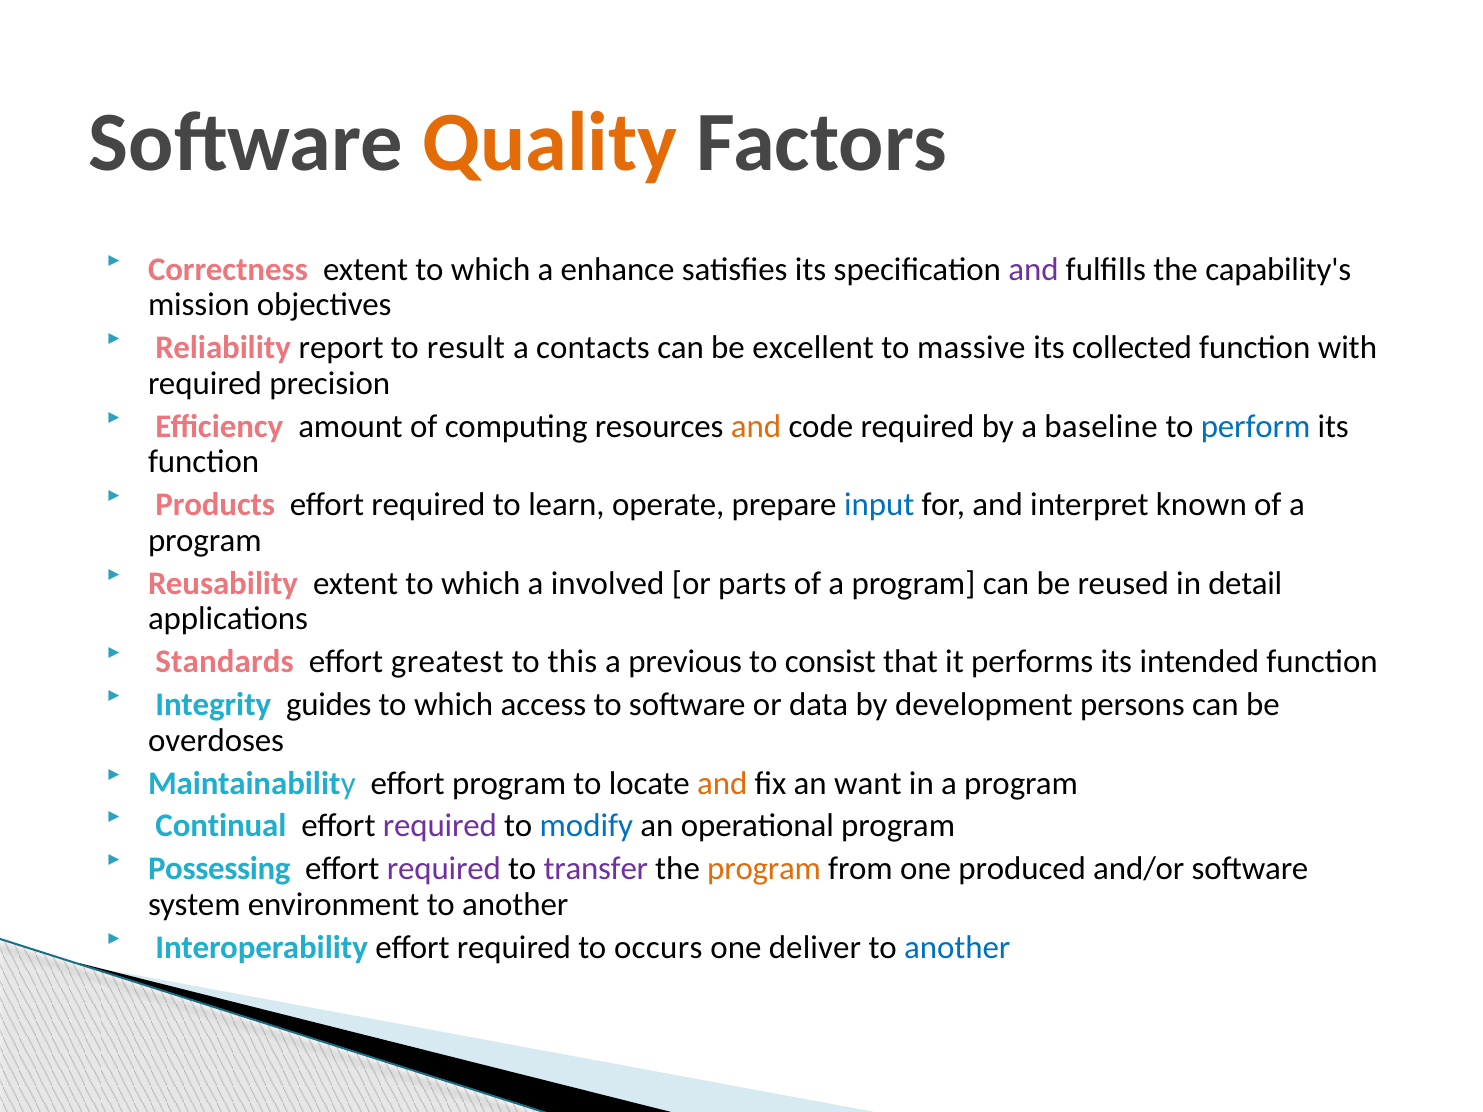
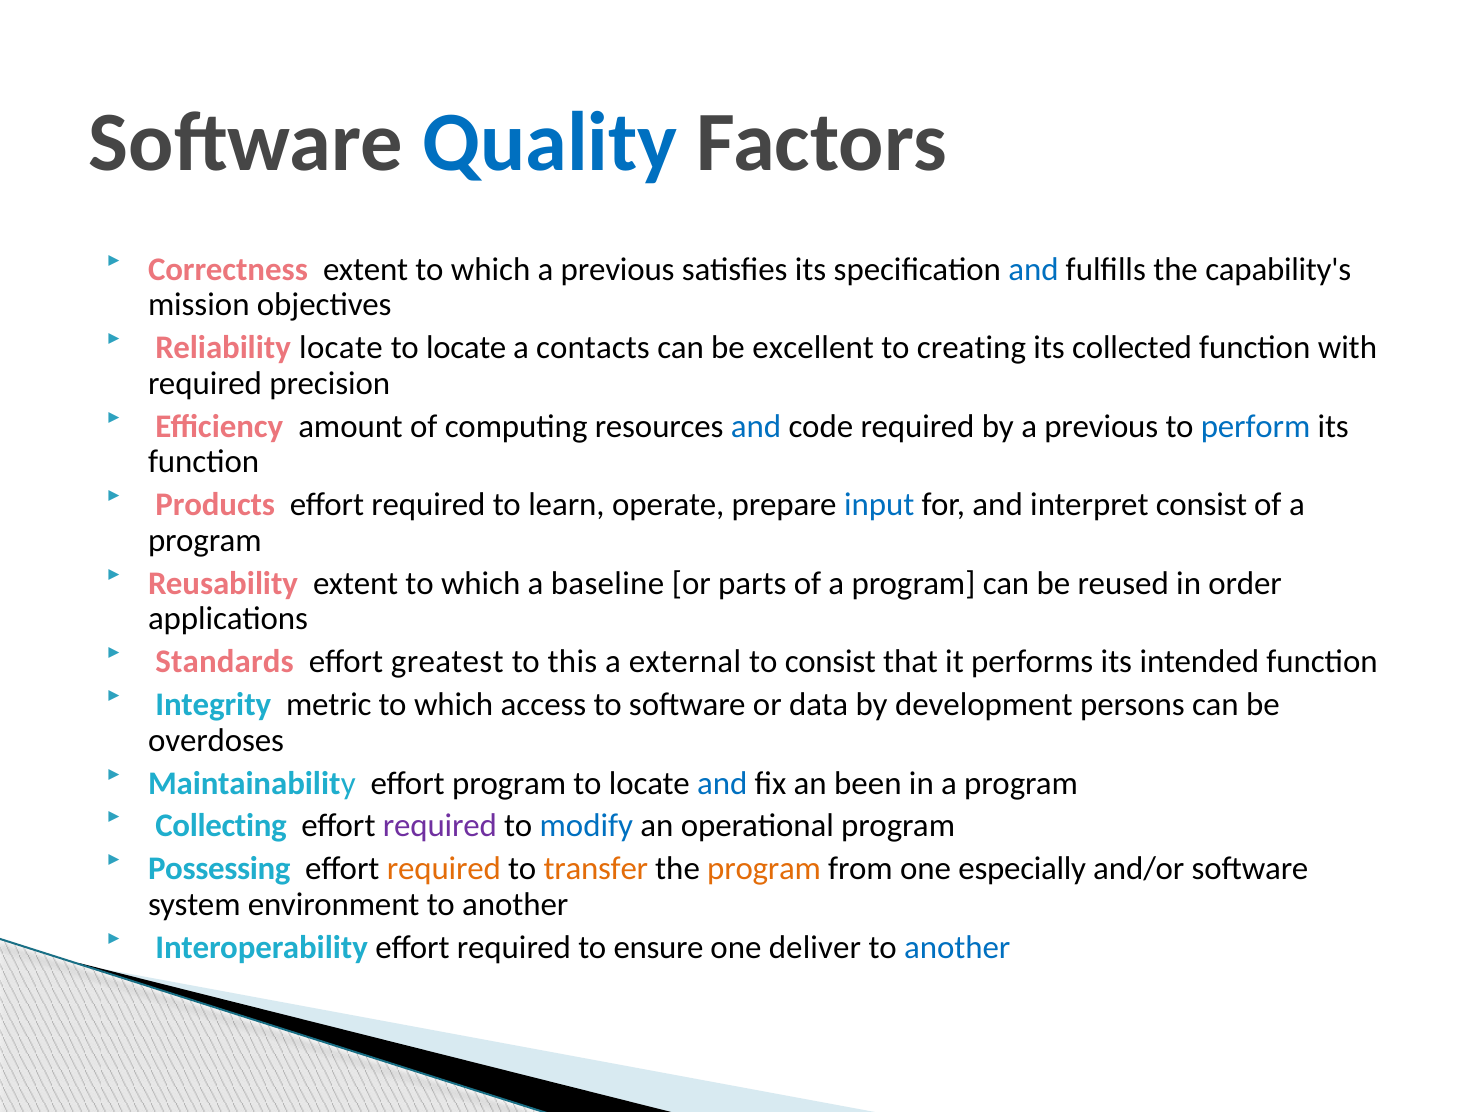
Quality colour: orange -> blue
which a enhance: enhance -> previous
and at (1033, 270) colour: purple -> blue
Reliability report: report -> locate
result at (466, 348): result -> locate
massive: massive -> creating
and at (756, 427) colour: orange -> blue
by a baseline: baseline -> previous
interpret known: known -> consist
involved: involved -> baseline
detail: detail -> order
previous: previous -> external
guides: guides -> metric
and at (722, 783) colour: orange -> blue
want: want -> been
Continual: Continual -> Collecting
required at (444, 869) colour: purple -> orange
transfer colour: purple -> orange
produced: produced -> especially
occurs: occurs -> ensure
